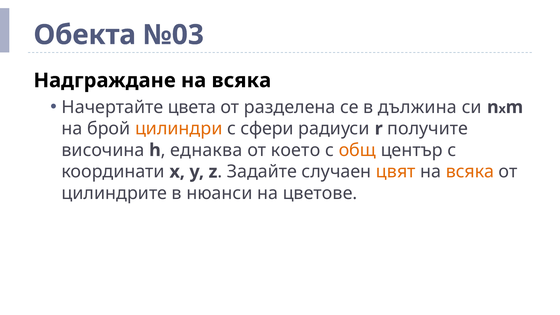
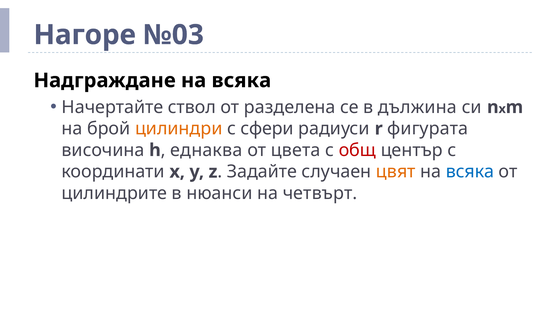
Обекта: Обекта -> Нагоре
цвета: цвета -> ствол
получите: получите -> фигурата
което: което -> цвета
общ colour: orange -> red
всяка at (470, 172) colour: orange -> blue
цветове: цветове -> четвърт
